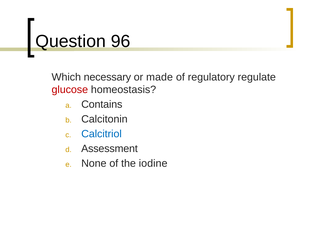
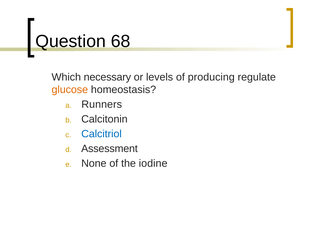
96: 96 -> 68
made: made -> levels
regulatory: regulatory -> producing
glucose colour: red -> orange
Contains: Contains -> Runners
